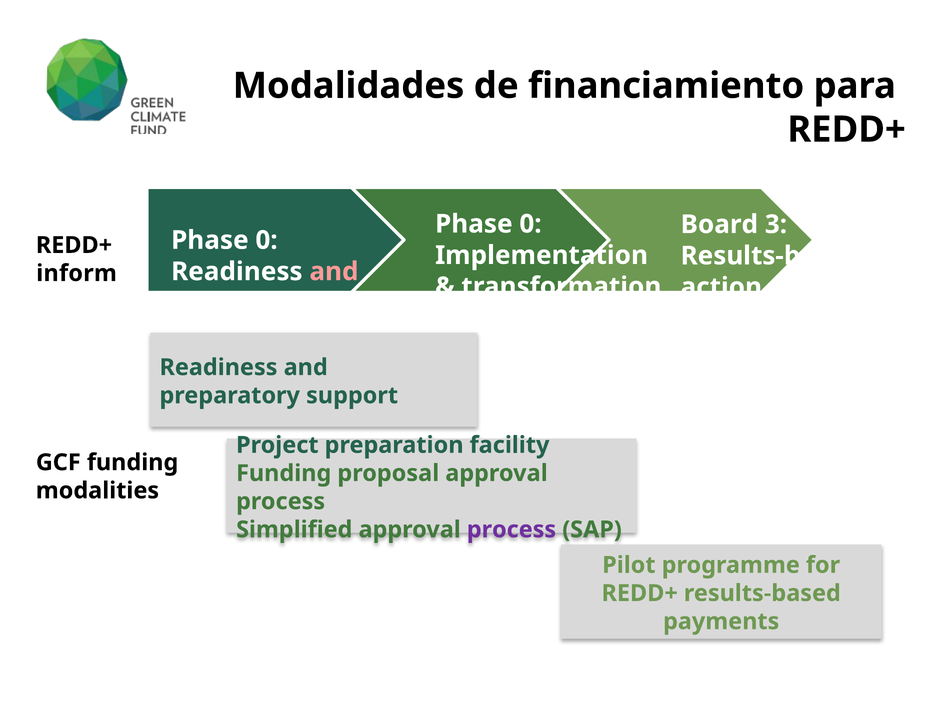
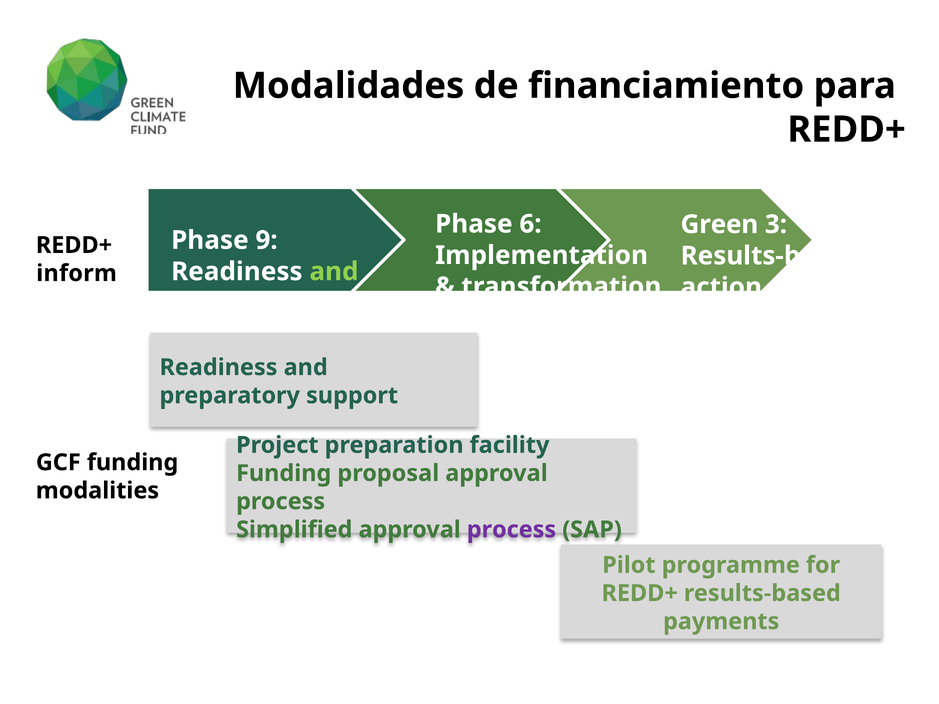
0 at (531, 224): 0 -> 6
Board: Board -> Green
0 at (267, 240): 0 -> 9
and at (334, 272) colour: pink -> light green
